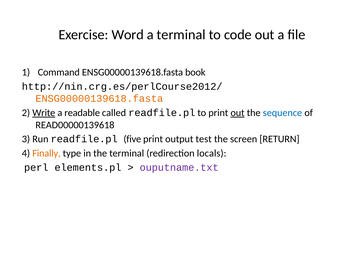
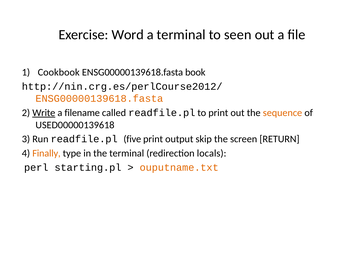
code: code -> seen
Command: Command -> Cookbook
readable: readable -> filename
out at (238, 113) underline: present -> none
sequence colour: blue -> orange
READ00000139618: READ00000139618 -> USED00000139618
test: test -> skip
elements.pl: elements.pl -> starting.pl
ouputname.txt colour: purple -> orange
